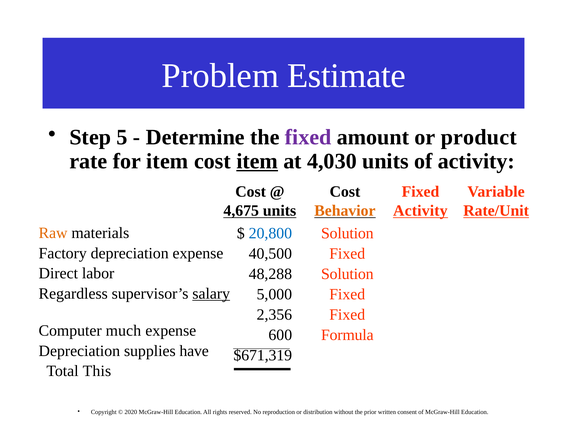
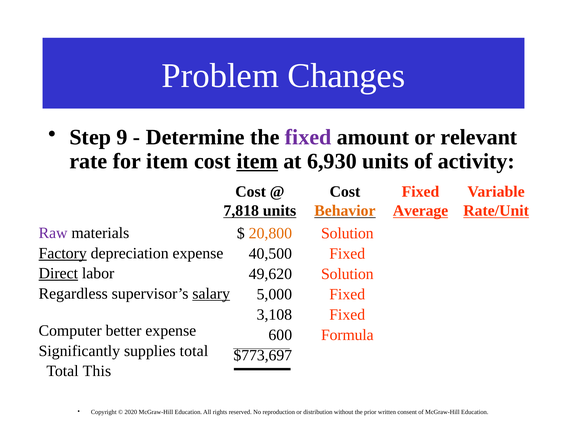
Estimate: Estimate -> Changes
5: 5 -> 9
product: product -> relevant
4,030: 4,030 -> 6,930
4,675: 4,675 -> 7,818
Activity at (420, 211): Activity -> Average
Raw colour: orange -> purple
20,800 colour: blue -> orange
Factory underline: none -> present
Direct underline: none -> present
48,288: 48,288 -> 49,620
2,356: 2,356 -> 3,108
much: much -> better
Depreciation at (79, 351): Depreciation -> Significantly
supplies have: have -> total
$671,319: $671,319 -> $773,697
